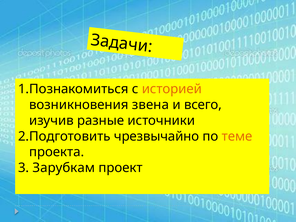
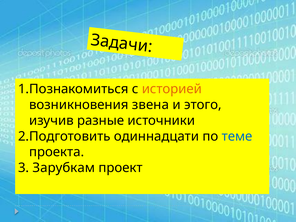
всего: всего -> этого
чрезвычайно: чрезвычайно -> одиннадцати
теме colour: orange -> blue
